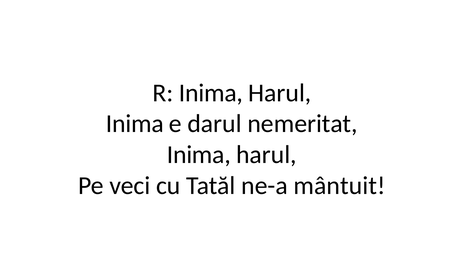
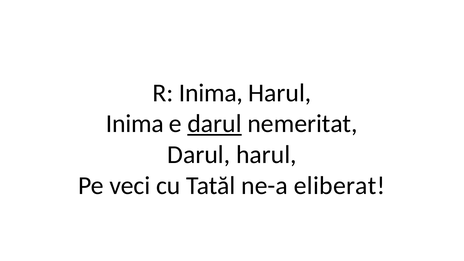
darul at (215, 124) underline: none -> present
Inima at (199, 155): Inima -> Darul
mântuit: mântuit -> eliberat
